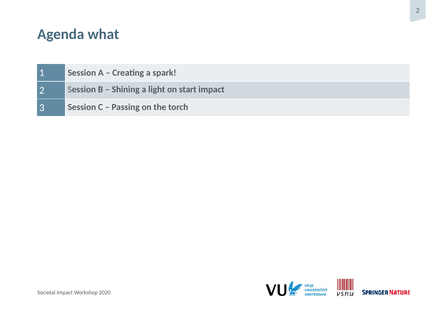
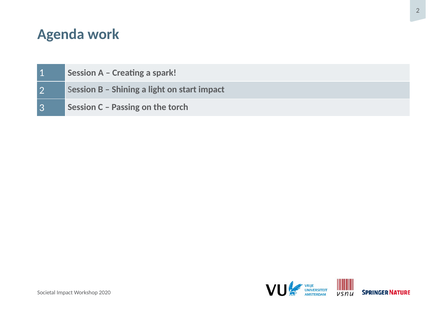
what: what -> work
